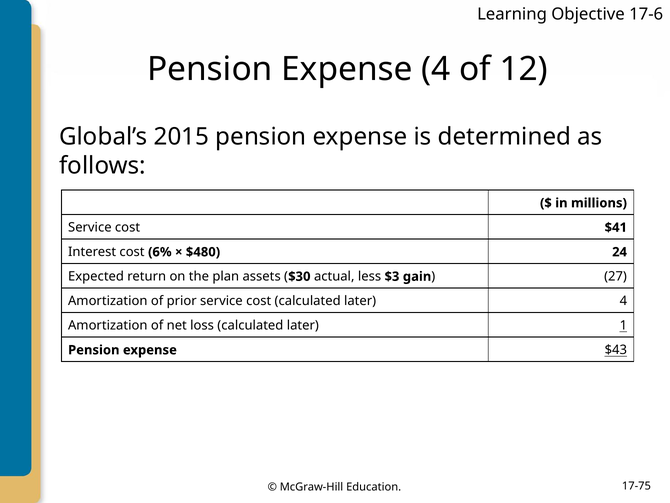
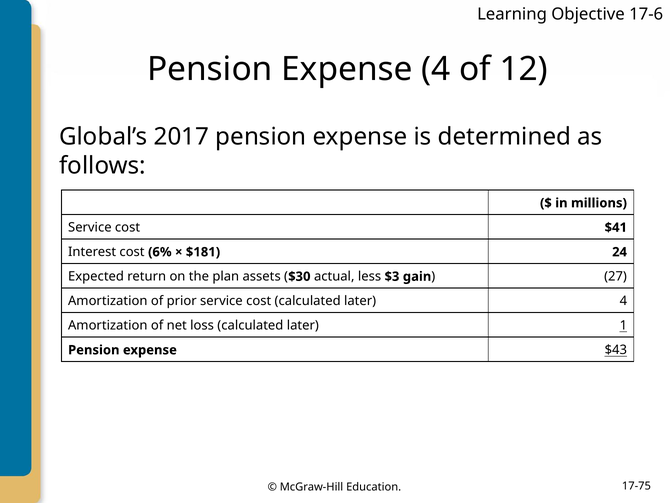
2015: 2015 -> 2017
$480: $480 -> $181
